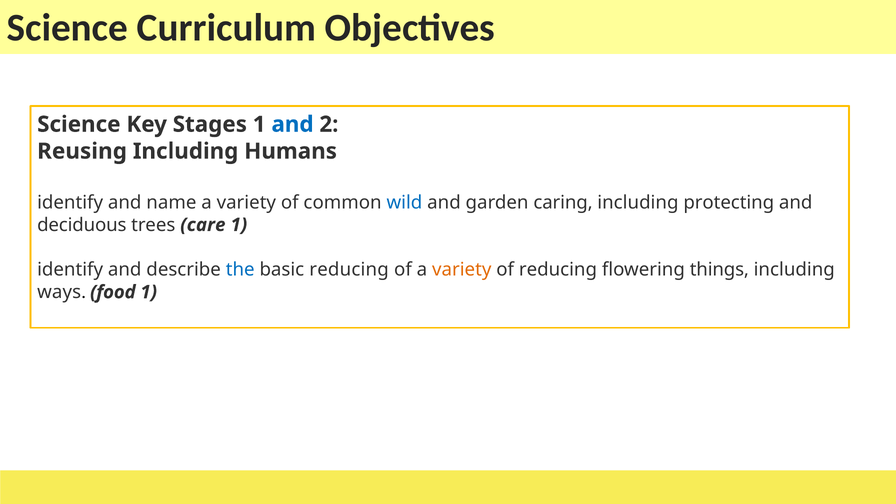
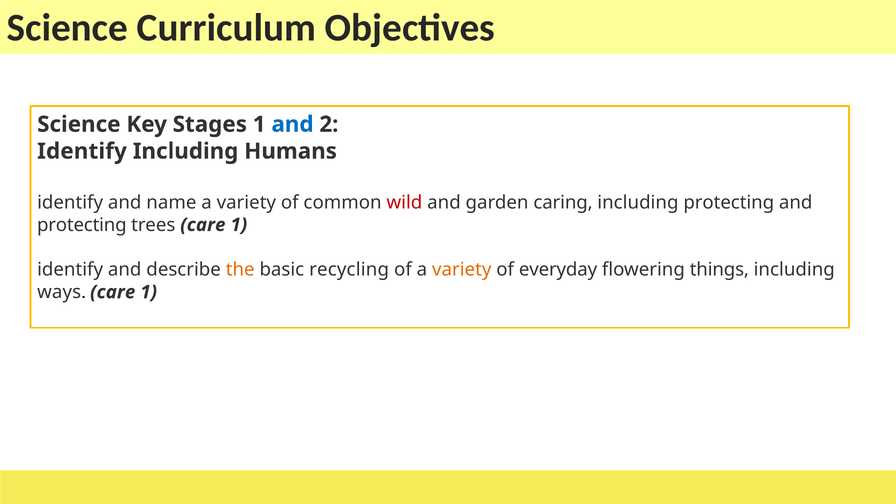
Reusing at (82, 151): Reusing -> Identify
wild colour: blue -> red
deciduous at (82, 225): deciduous -> protecting
the colour: blue -> orange
basic reducing: reducing -> recycling
of reducing: reducing -> everyday
food at (113, 292): food -> care
